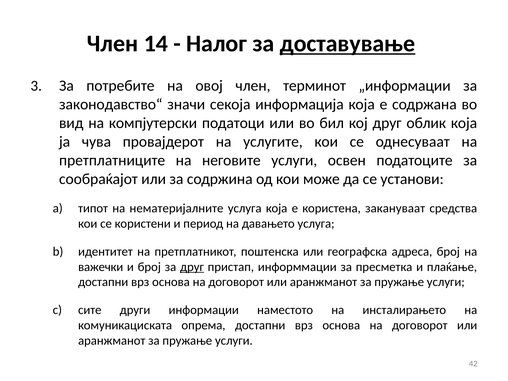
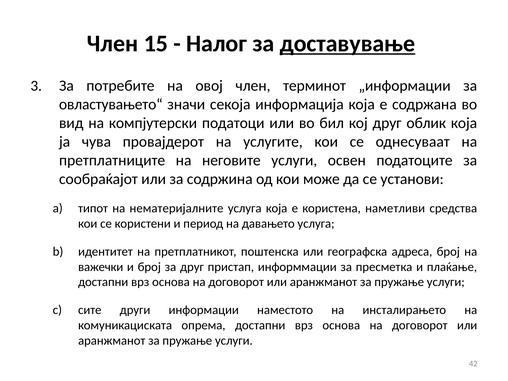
14: 14 -> 15
законодавство“: законодавство“ -> овластувањето“
закануваат: закануваат -> наметливи
друг at (192, 267) underline: present -> none
